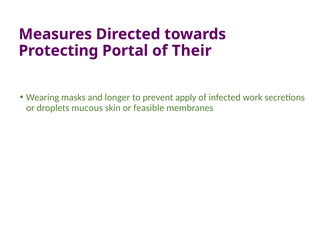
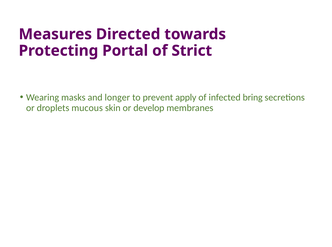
Their: Their -> Strict
work: work -> bring
feasible: feasible -> develop
